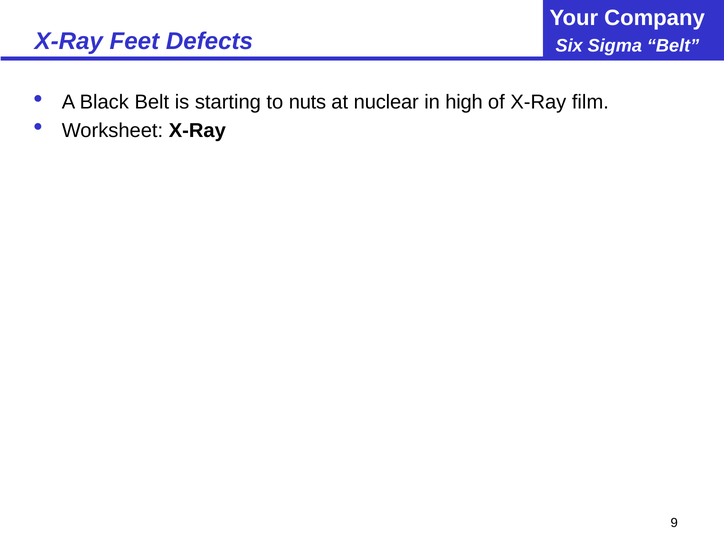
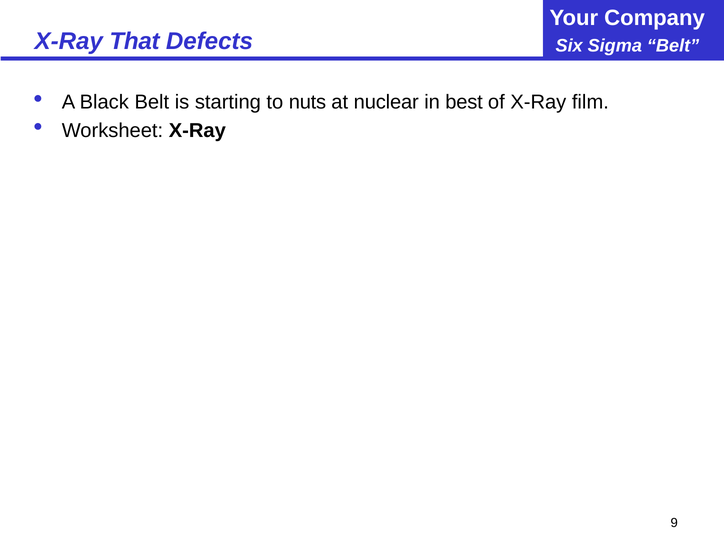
Feet: Feet -> That
high: high -> best
